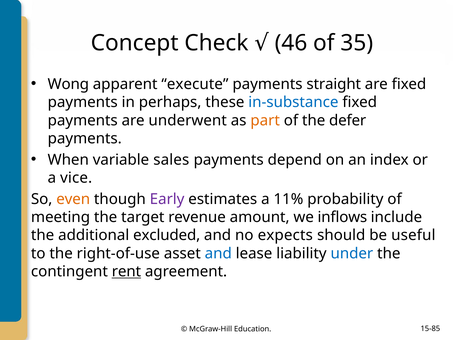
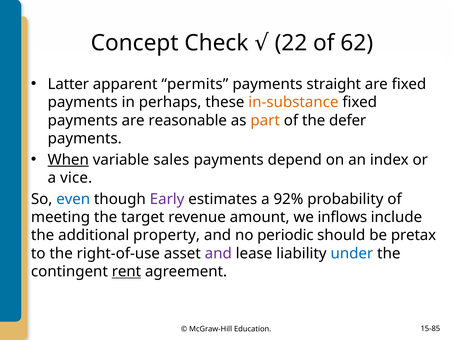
46: 46 -> 22
35: 35 -> 62
Wong: Wong -> Latter
execute: execute -> permits
in-substance colour: blue -> orange
underwent: underwent -> reasonable
When underline: none -> present
even colour: orange -> blue
11%: 11% -> 92%
excluded: excluded -> property
expects: expects -> periodic
useful: useful -> pretax
and at (218, 253) colour: blue -> purple
